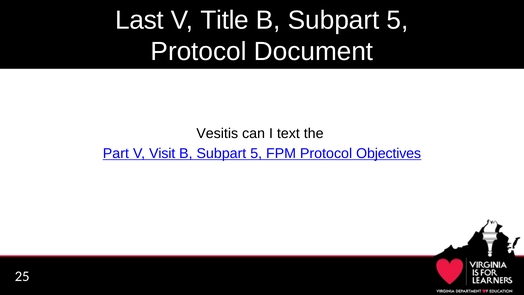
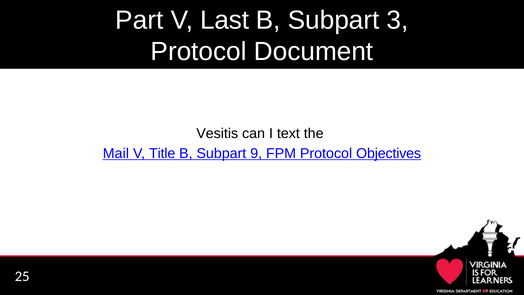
Last: Last -> Part
Title: Title -> Last
5 at (398, 20): 5 -> 3
Part: Part -> Mail
Visit: Visit -> Title
5 at (256, 153): 5 -> 9
